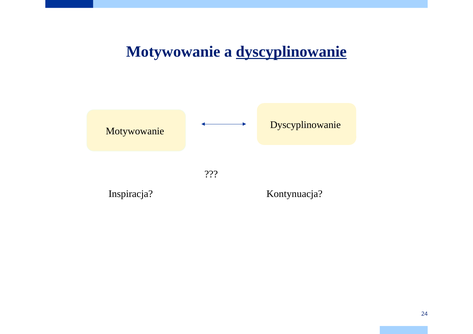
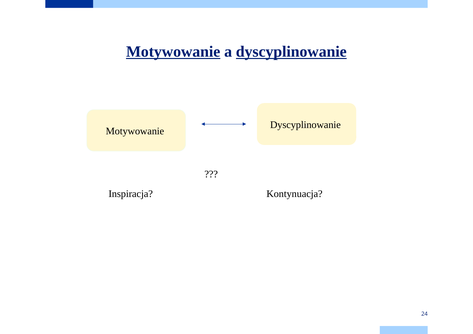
Motywowanie at (173, 52) underline: none -> present
